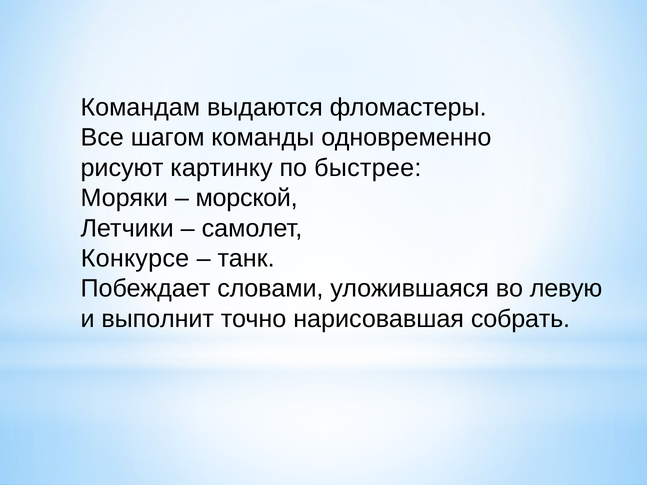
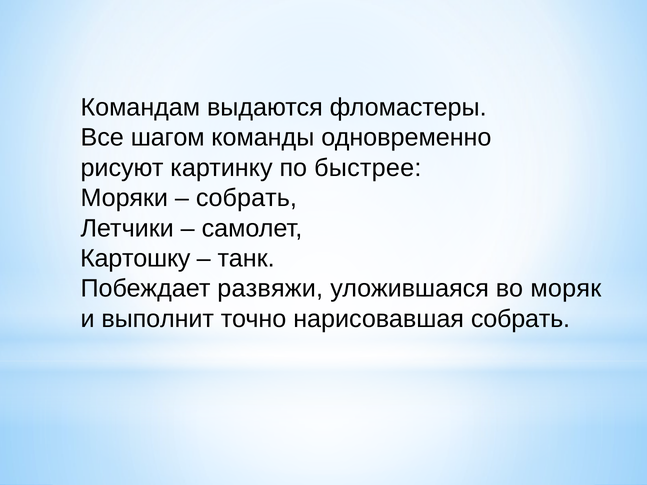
морской at (247, 198): морской -> собрать
Конкурсе: Конкурсе -> Картошку
словами: словами -> развяжи
левую: левую -> моряк
